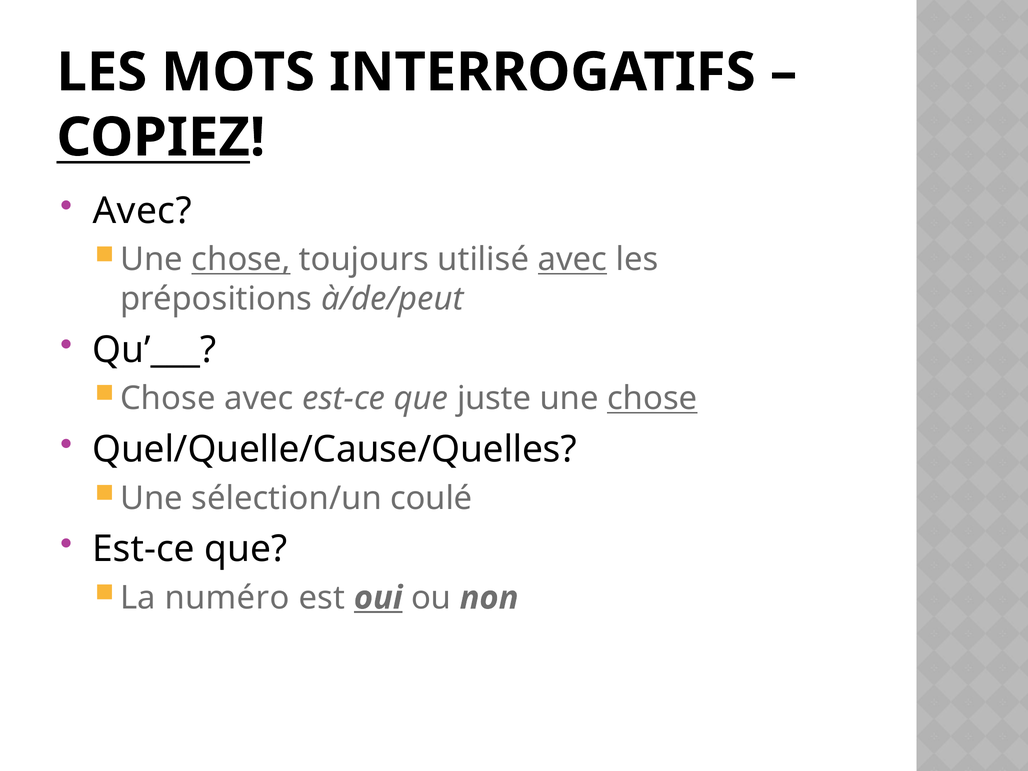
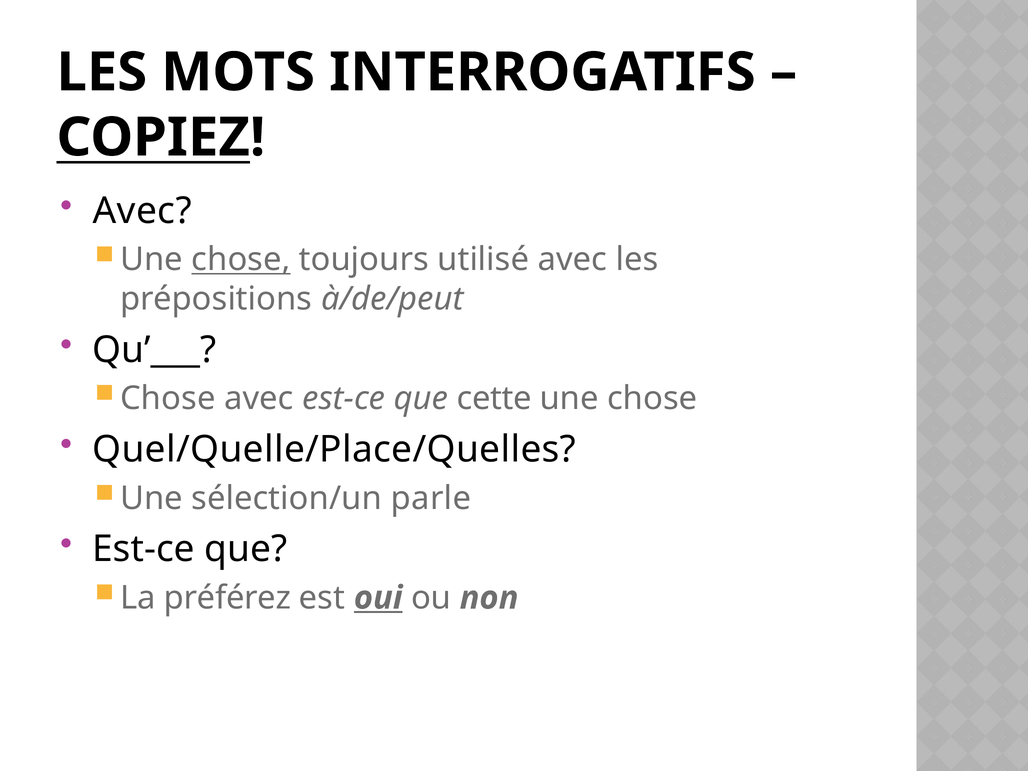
avec at (572, 260) underline: present -> none
juste: juste -> cette
chose at (652, 399) underline: present -> none
Quel/Quelle/Cause/Quelles: Quel/Quelle/Cause/Quelles -> Quel/Quelle/Place/Quelles
coulé: coulé -> parle
numéro: numéro -> préférez
